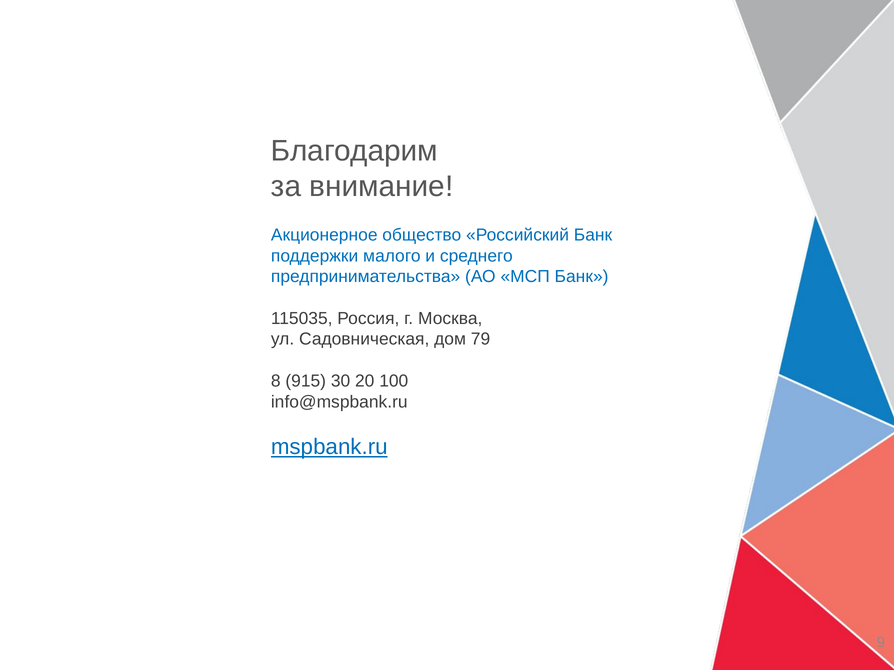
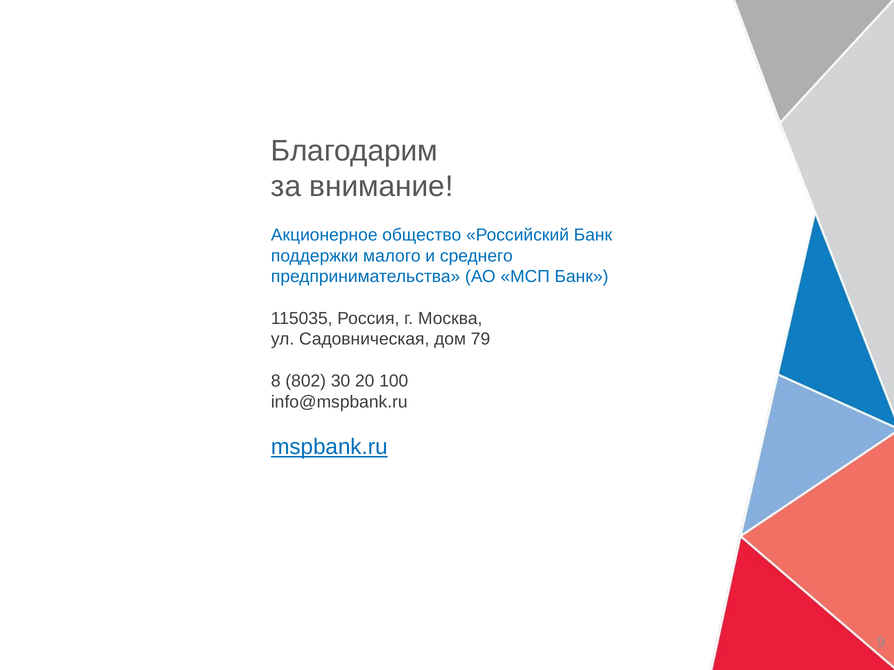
915: 915 -> 802
